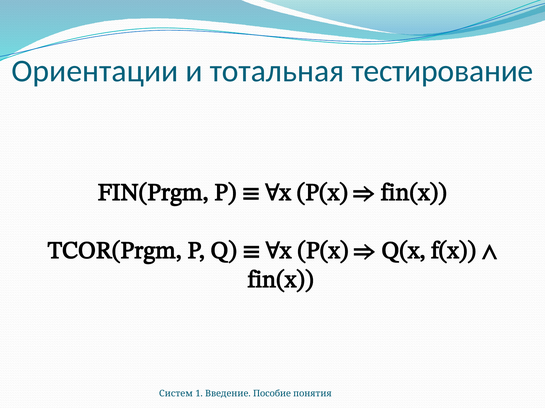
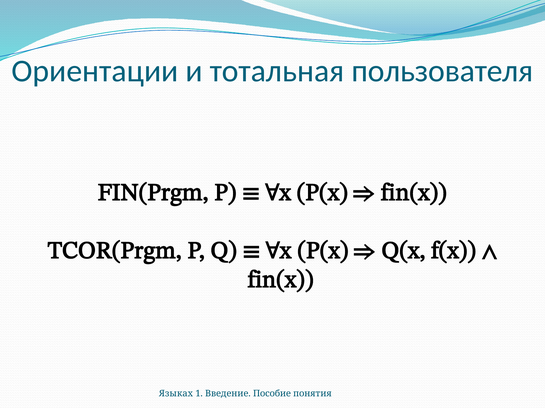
тестирование: тестирование -> пользователя
Систем: Систем -> Языках
